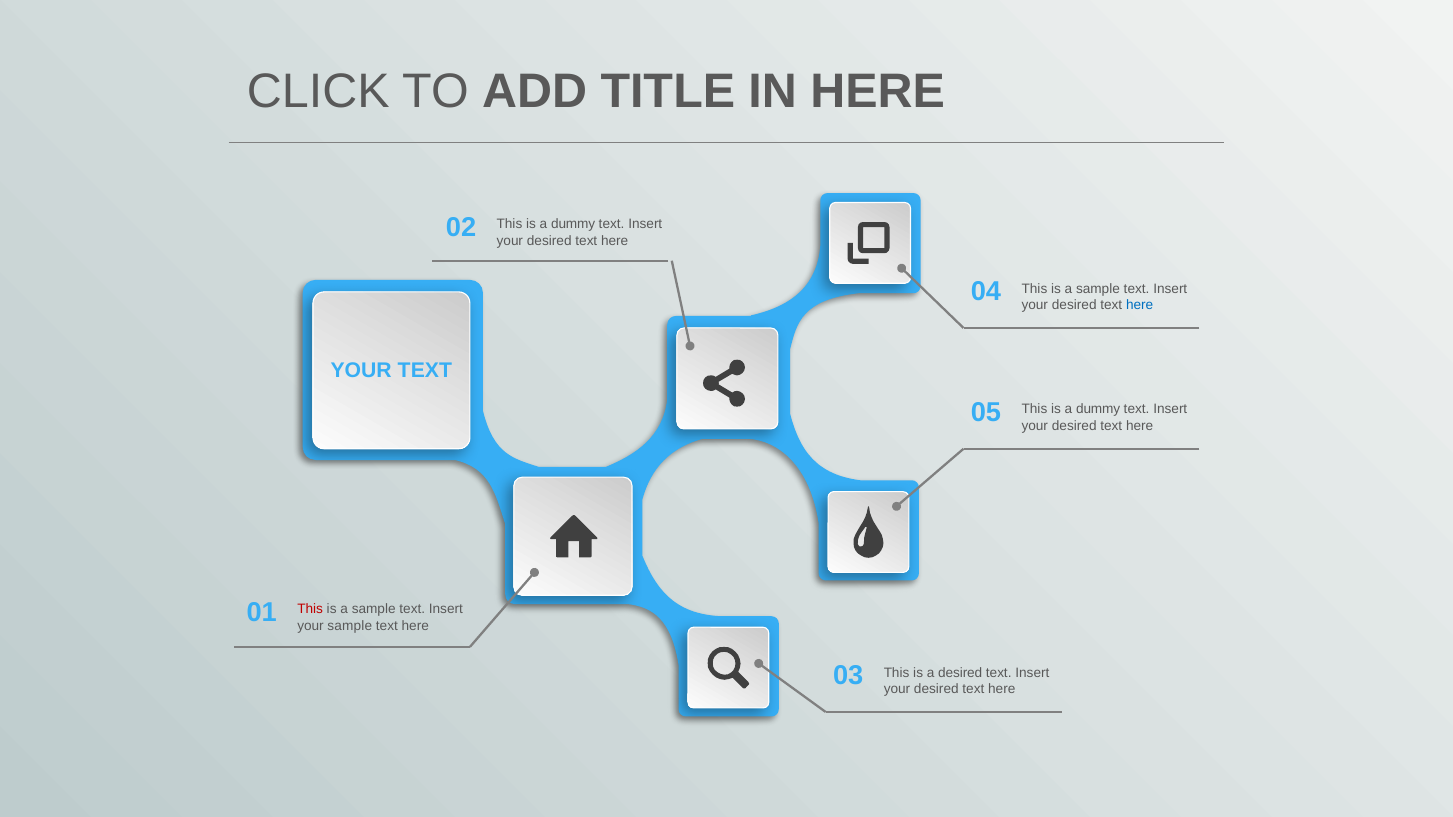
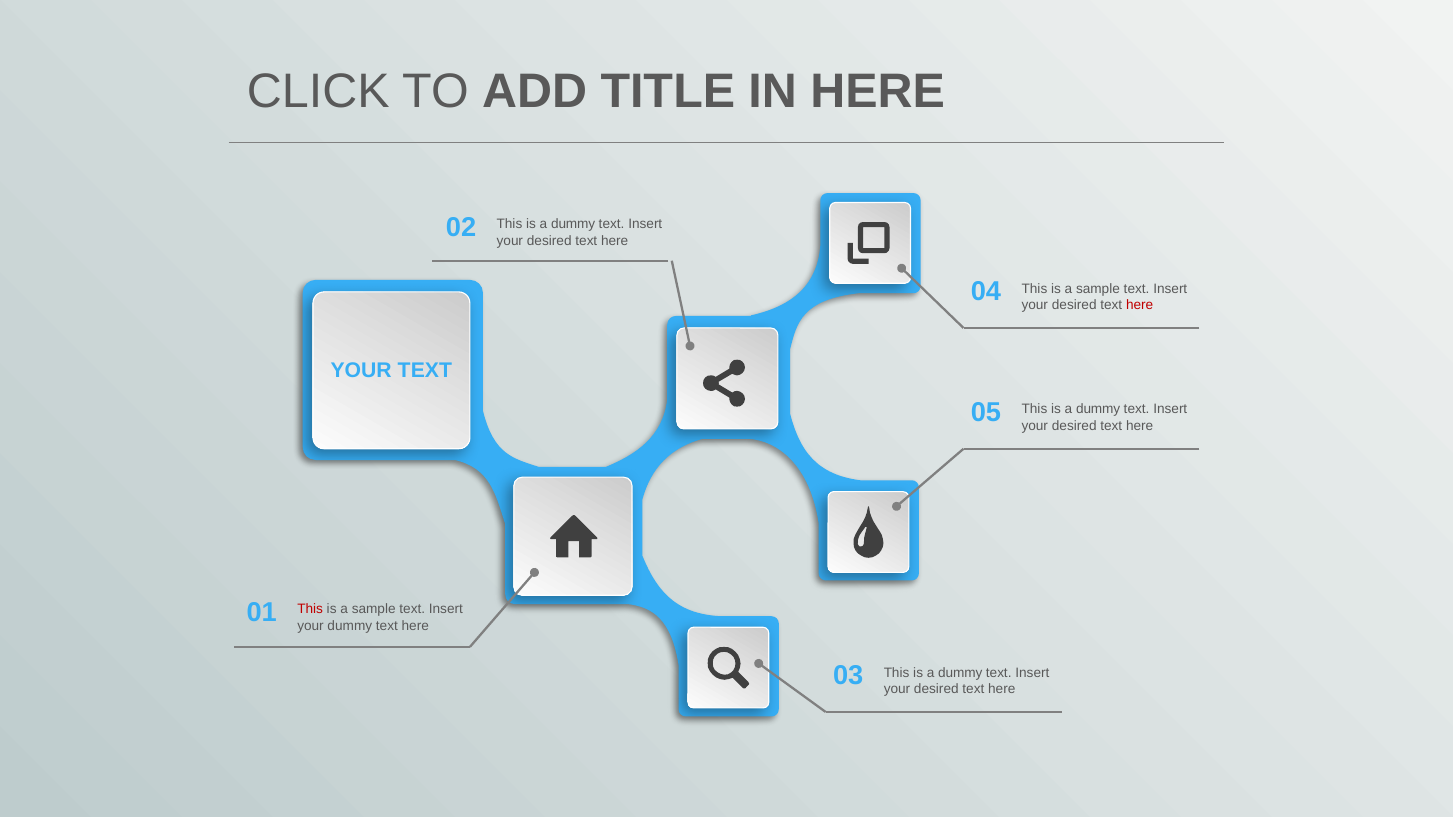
here at (1140, 305) colour: blue -> red
your sample: sample -> dummy
desired at (960, 673): desired -> dummy
